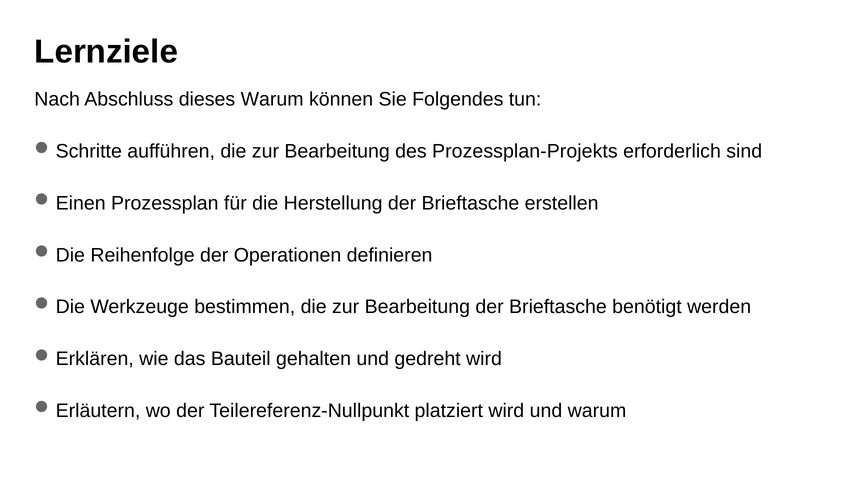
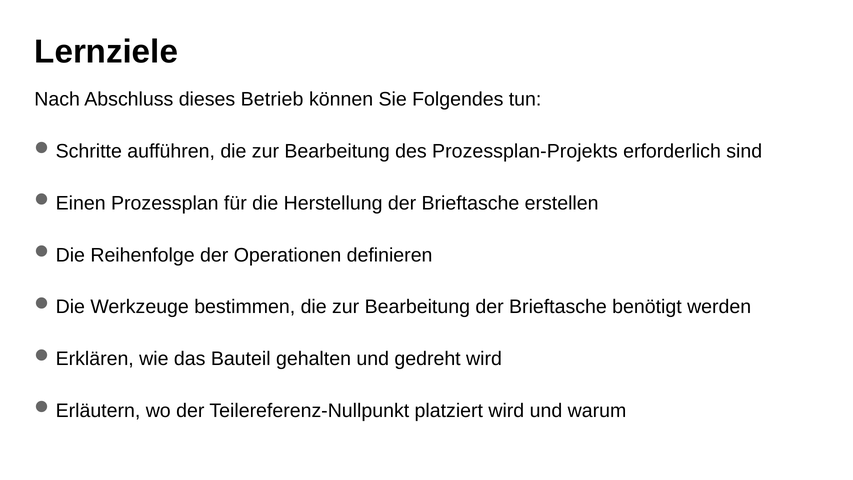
dieses Warum: Warum -> Betrieb
